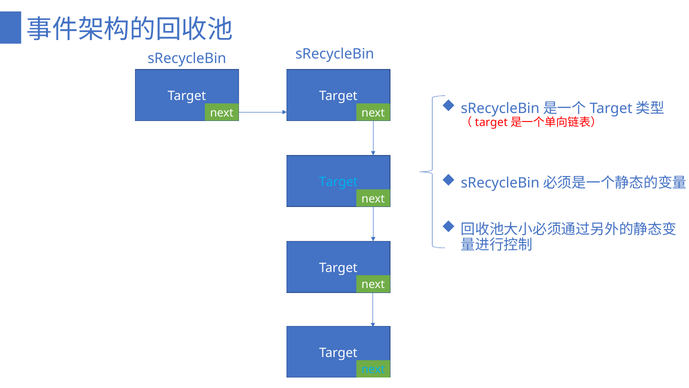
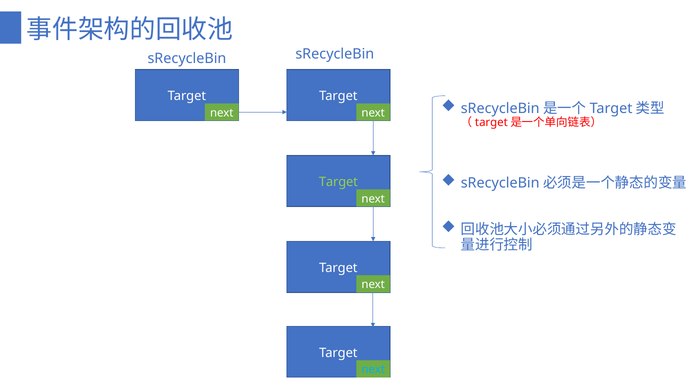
Target at (338, 182) colour: light blue -> light green
